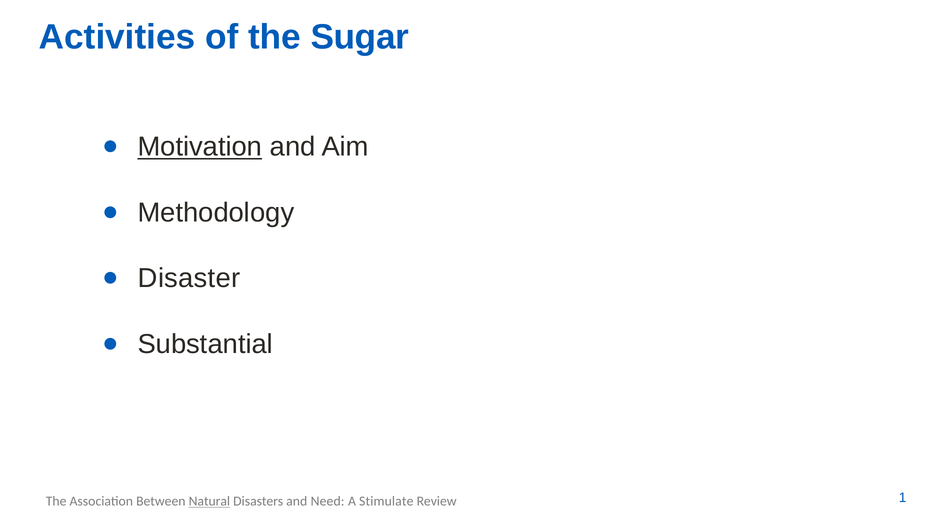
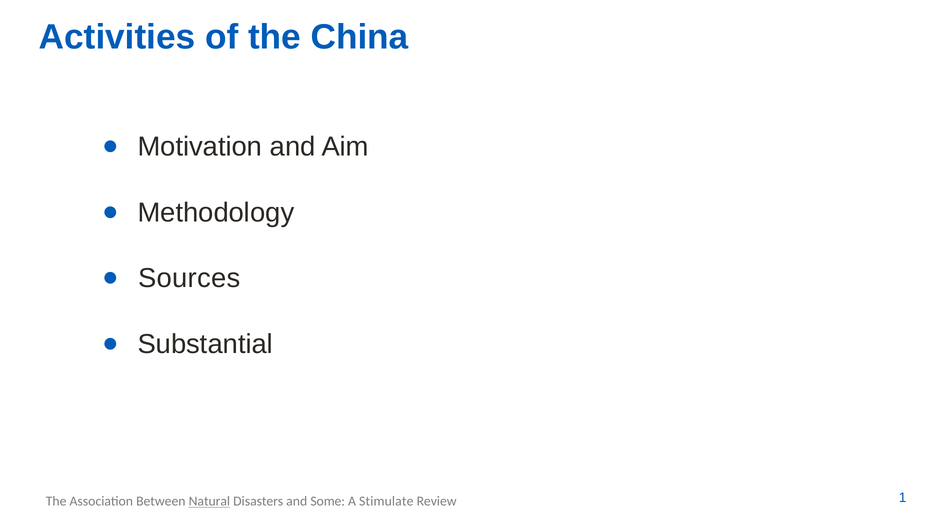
Sugar: Sugar -> China
Motivation underline: present -> none
Disaster: Disaster -> Sources
Need: Need -> Some
